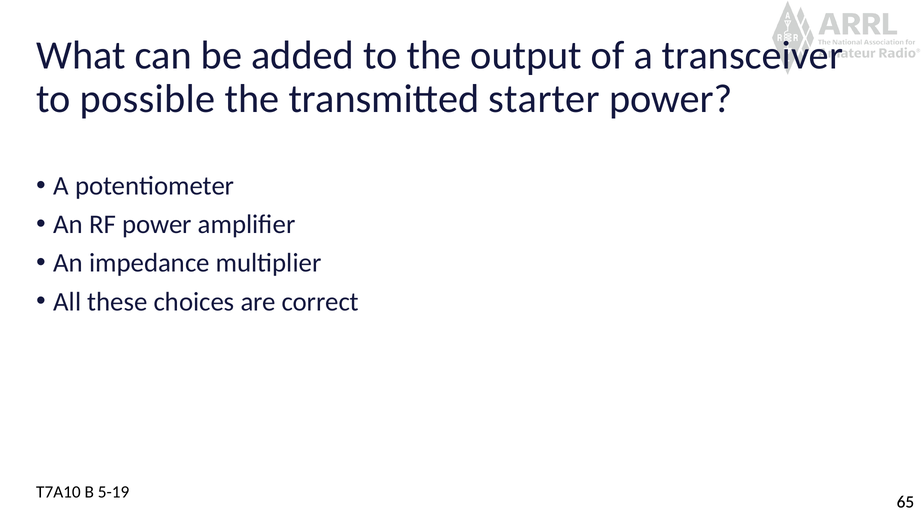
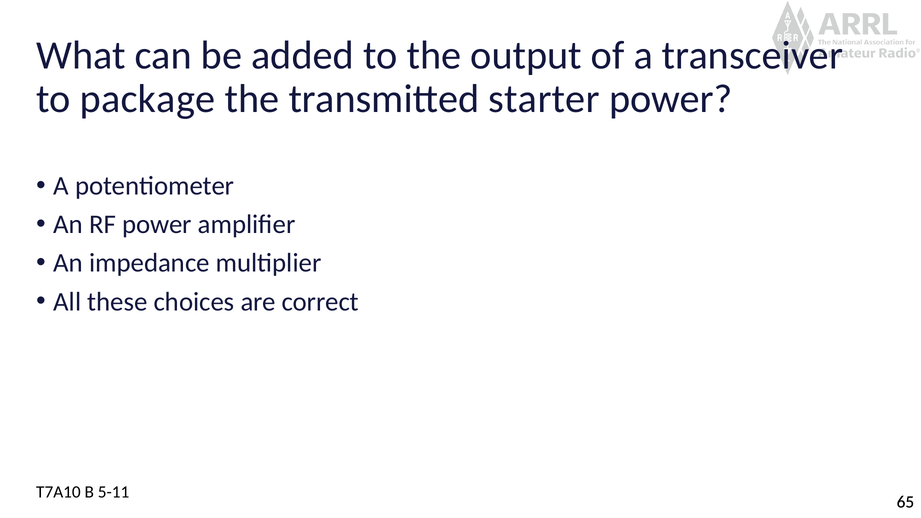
possible: possible -> package
5-19: 5-19 -> 5-11
